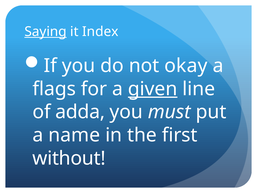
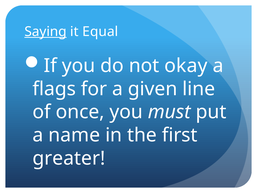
Index: Index -> Equal
given underline: present -> none
adda: adda -> once
without: without -> greater
